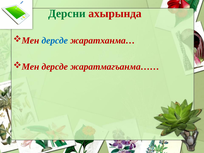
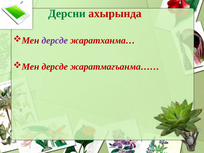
дерсде at (55, 40) colour: blue -> purple
